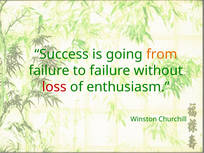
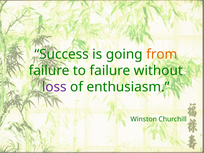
loss colour: red -> purple
